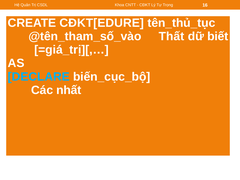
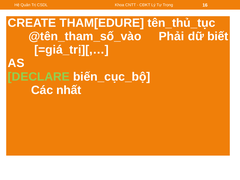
CĐKT[EDURE: CĐKT[EDURE -> THAM[EDURE
Thất: Thất -> Phải
DECLARE colour: light blue -> light green
